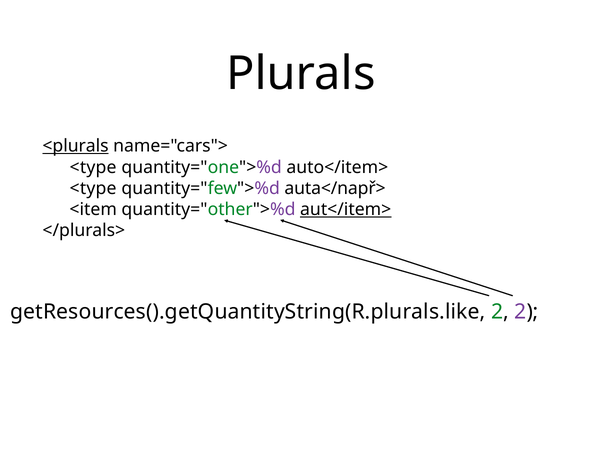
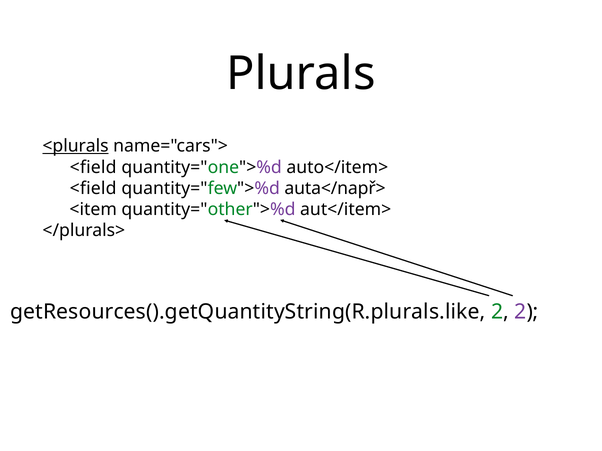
<type at (93, 167): <type -> <field
<type at (93, 189): <type -> <field
aut</item> underline: present -> none
